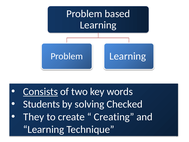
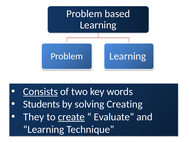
Checked: Checked -> Creating
create underline: none -> present
Creating: Creating -> Evaluate
